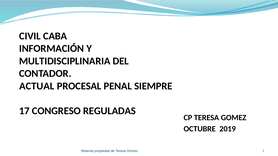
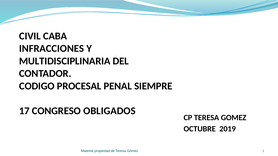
INFORMACIÓN: INFORMACIÓN -> INFRACCIONES
ACTUAL: ACTUAL -> CODIGO
REGULADAS: REGULADAS -> OBLIGADOS
